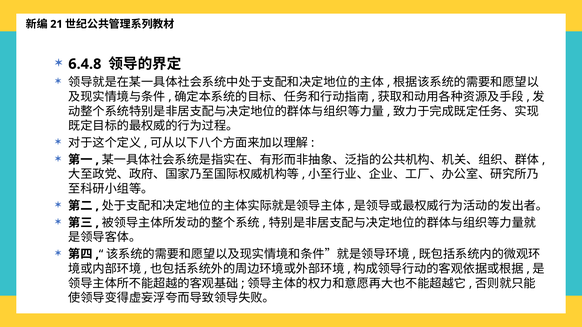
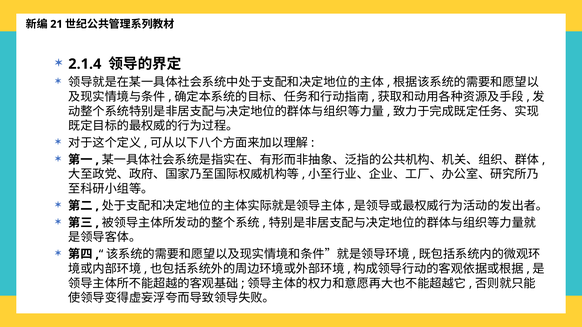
6.4.8: 6.4.8 -> 2.1.4
